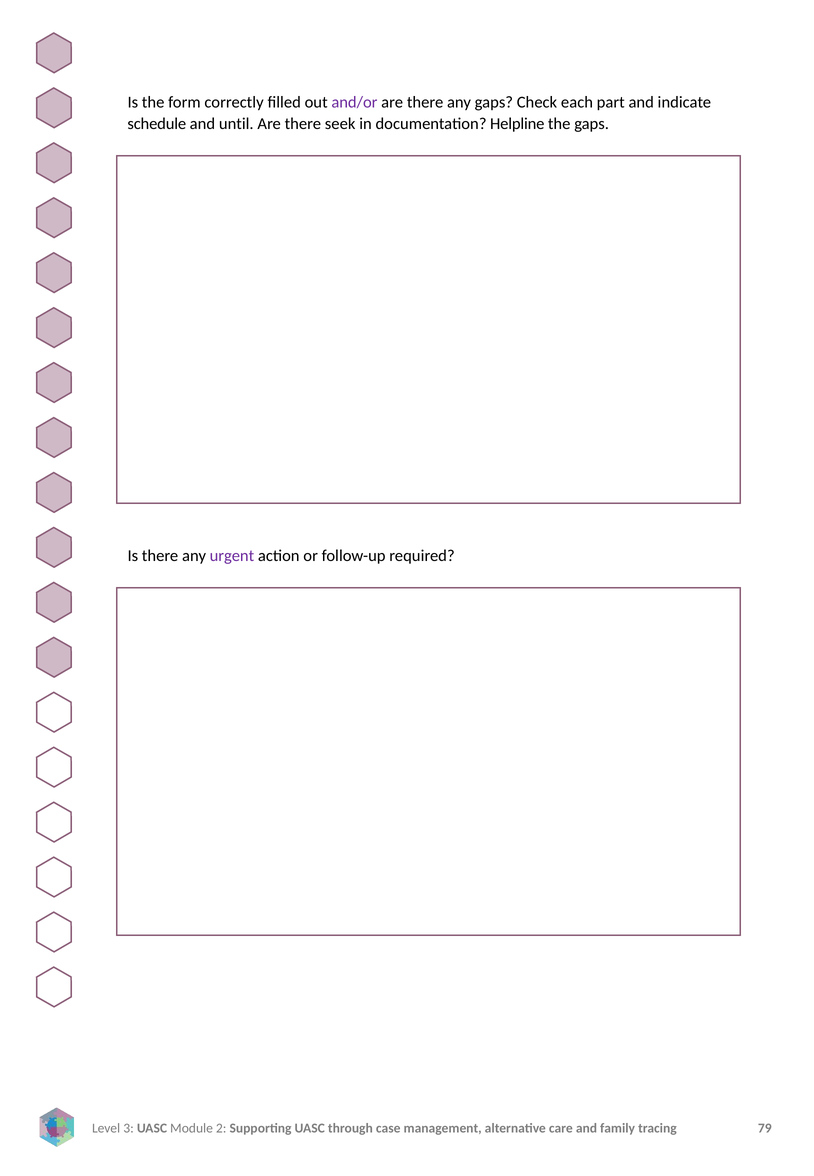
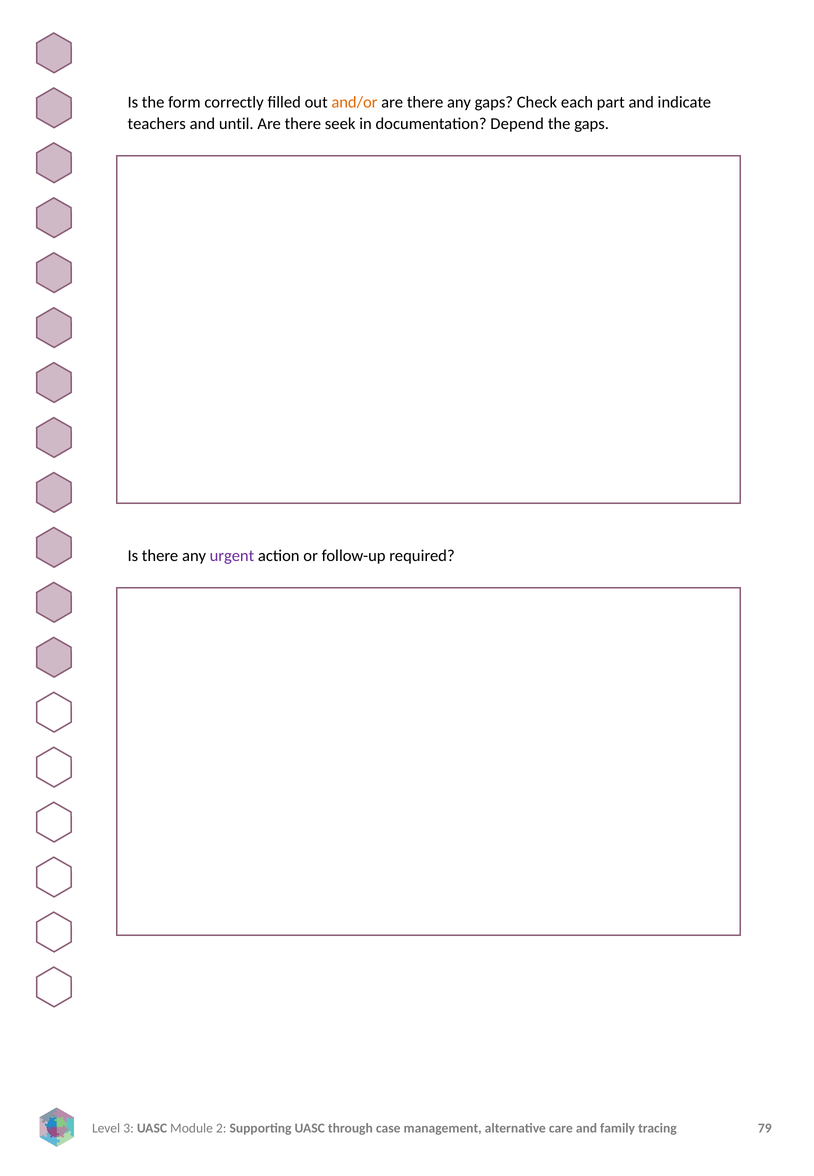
and/or colour: purple -> orange
schedule: schedule -> teachers
Helpline: Helpline -> Depend
